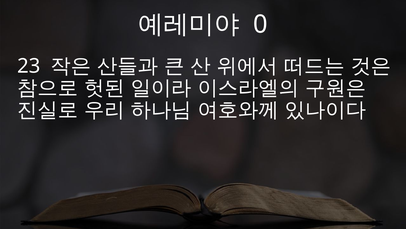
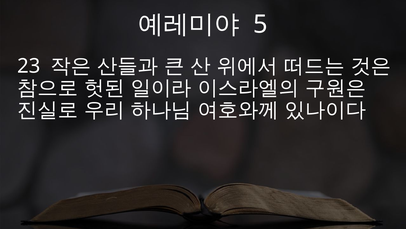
0: 0 -> 5
